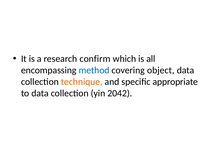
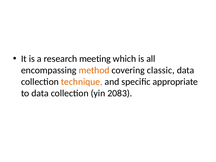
confirm: confirm -> meeting
method colour: blue -> orange
object: object -> classic
2042: 2042 -> 2083
